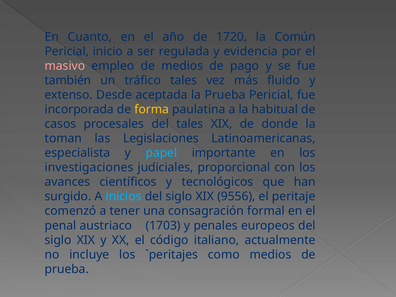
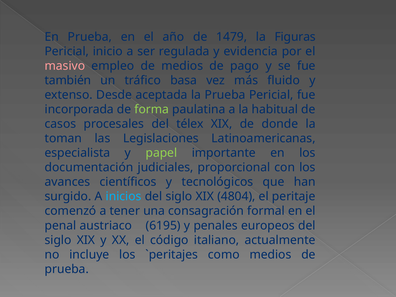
En Cuanto: Cuanto -> Prueba
1720: 1720 -> 1479
Común: Común -> Figuras
tráfico tales: tales -> basa
forma colour: yellow -> light green
del tales: tales -> télex
papel colour: light blue -> light green
investigaciones: investigaciones -> documentación
9556: 9556 -> 4804
1703: 1703 -> 6195
